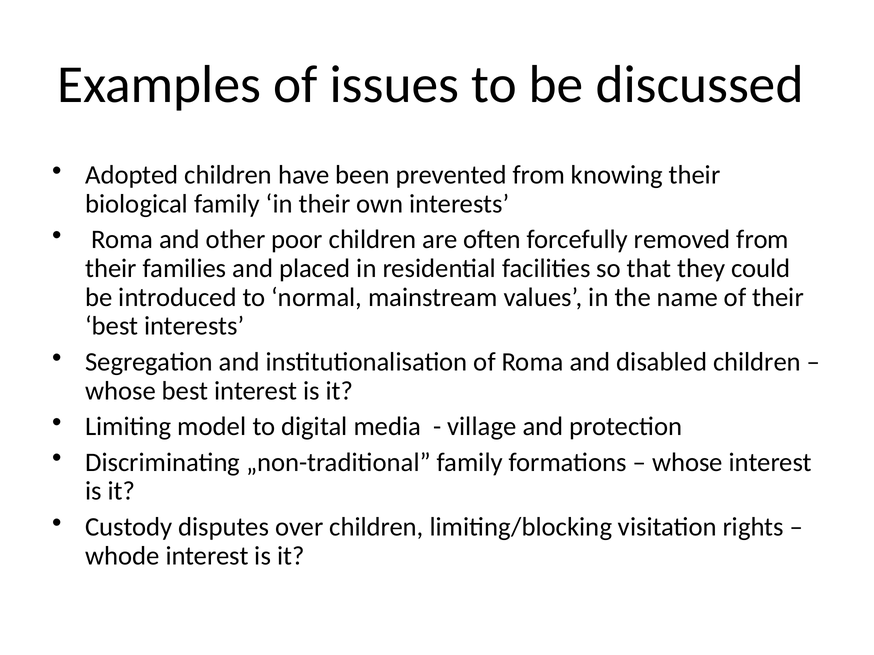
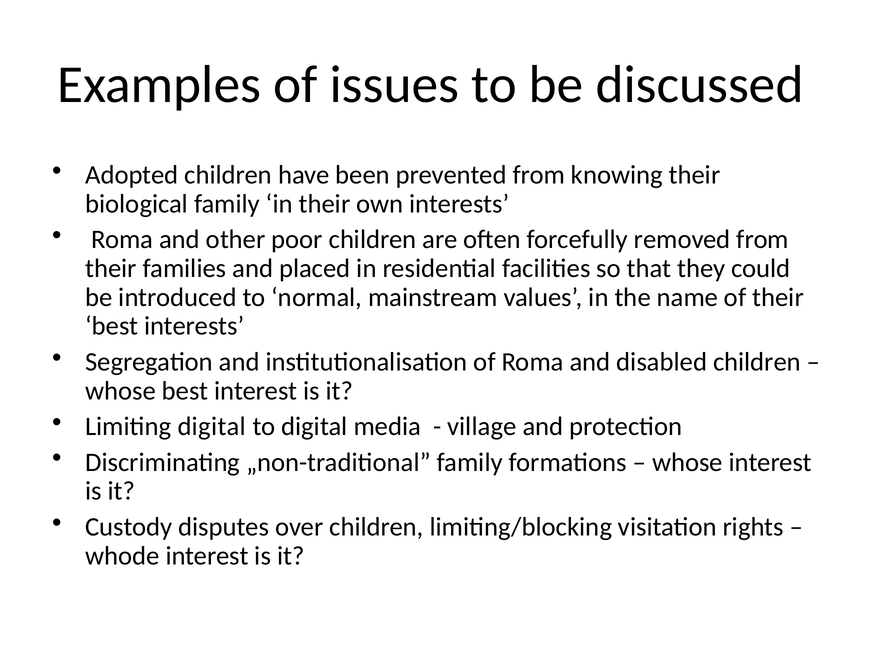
Limiting model: model -> digital
